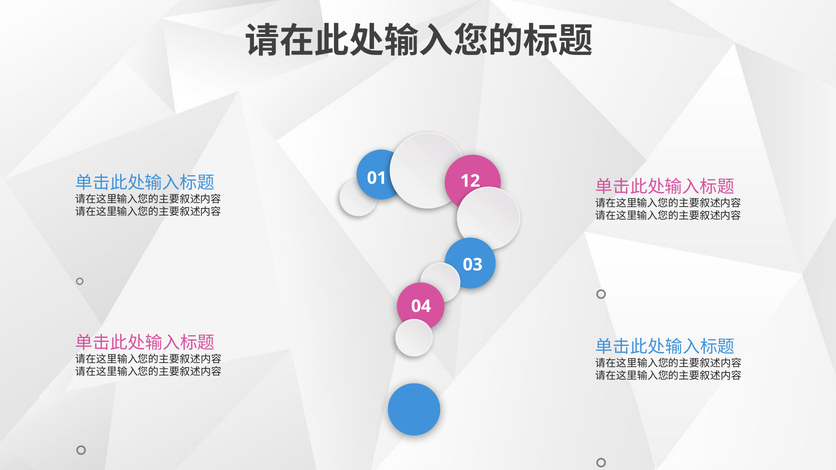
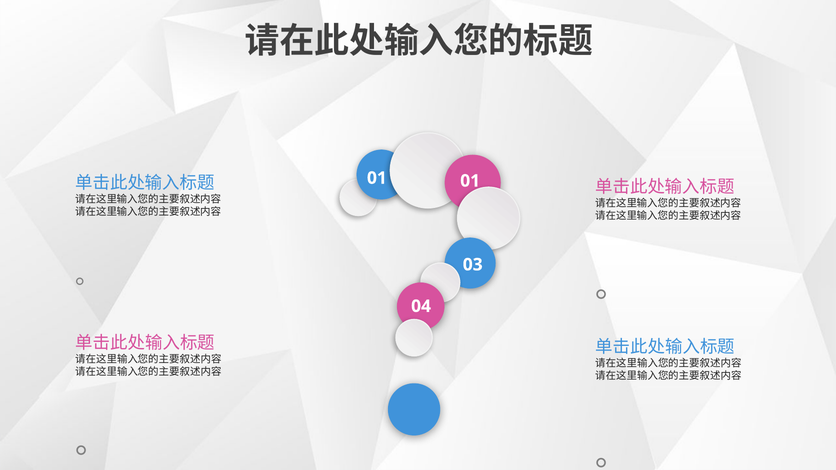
01 12: 12 -> 01
